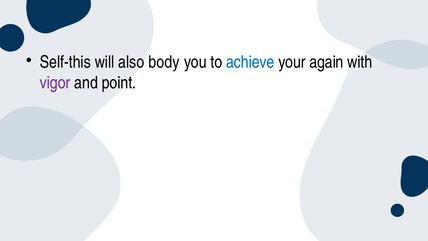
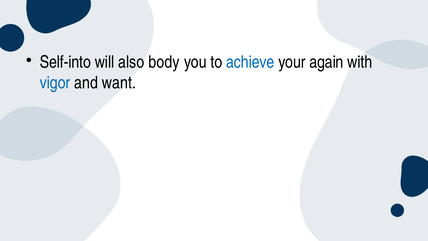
Self-this: Self-this -> Self-into
vigor colour: purple -> blue
point: point -> want
